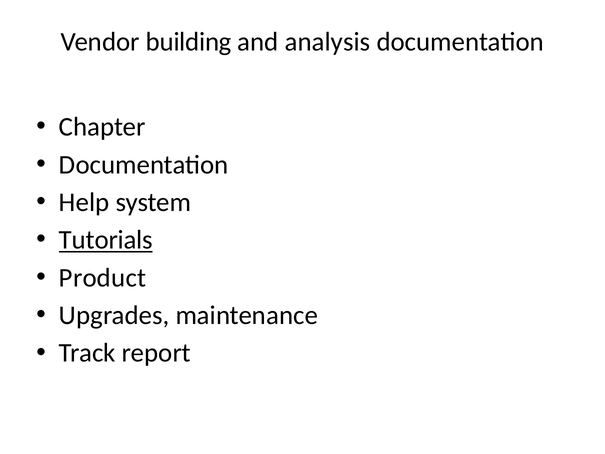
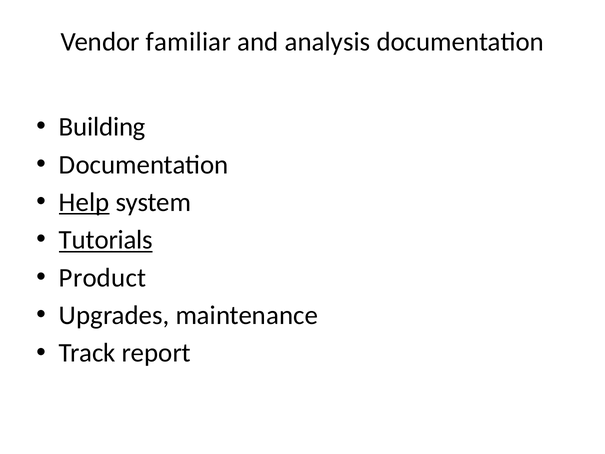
building: building -> familiar
Chapter: Chapter -> Building
Help underline: none -> present
